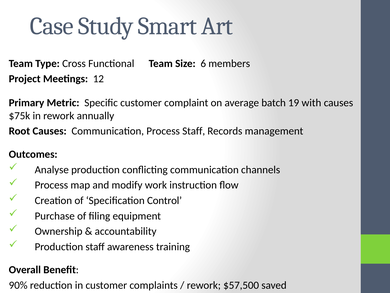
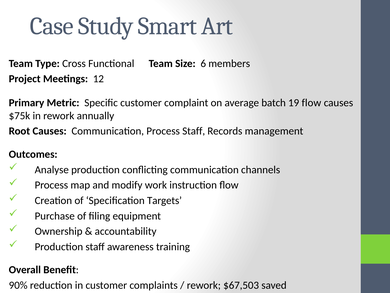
19 with: with -> flow
Control: Control -> Targets
$57,500: $57,500 -> $67,503
